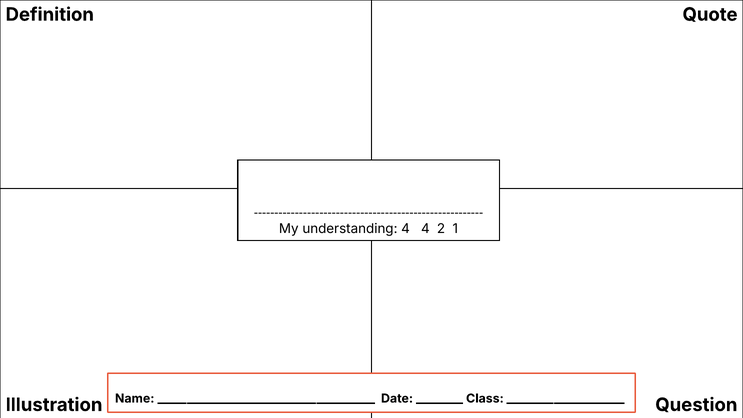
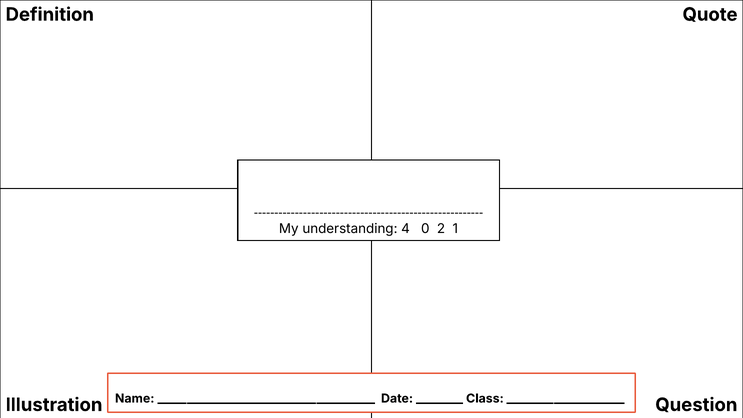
4 4: 4 -> 0
